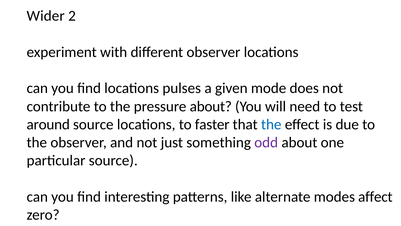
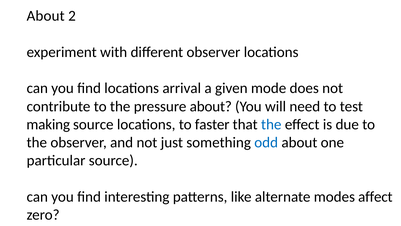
Wider at (46, 16): Wider -> About
pulses: pulses -> arrival
around: around -> making
odd colour: purple -> blue
